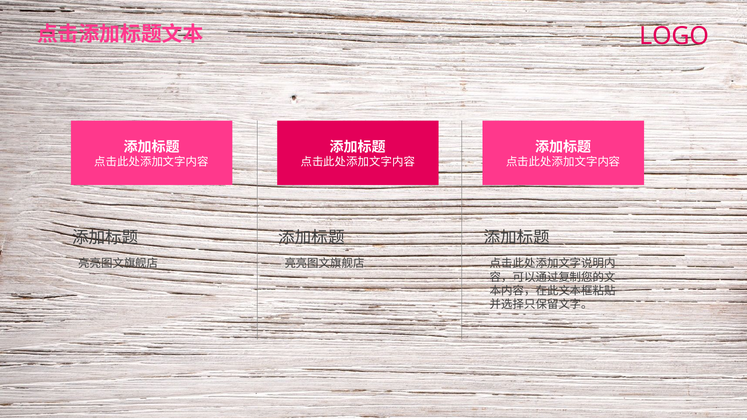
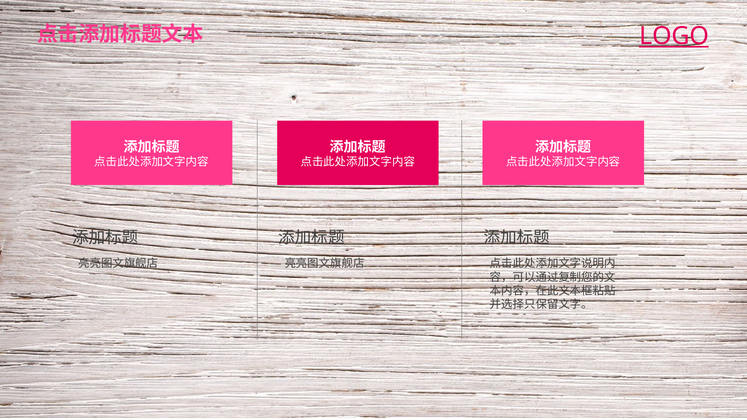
LOGO underline: none -> present
